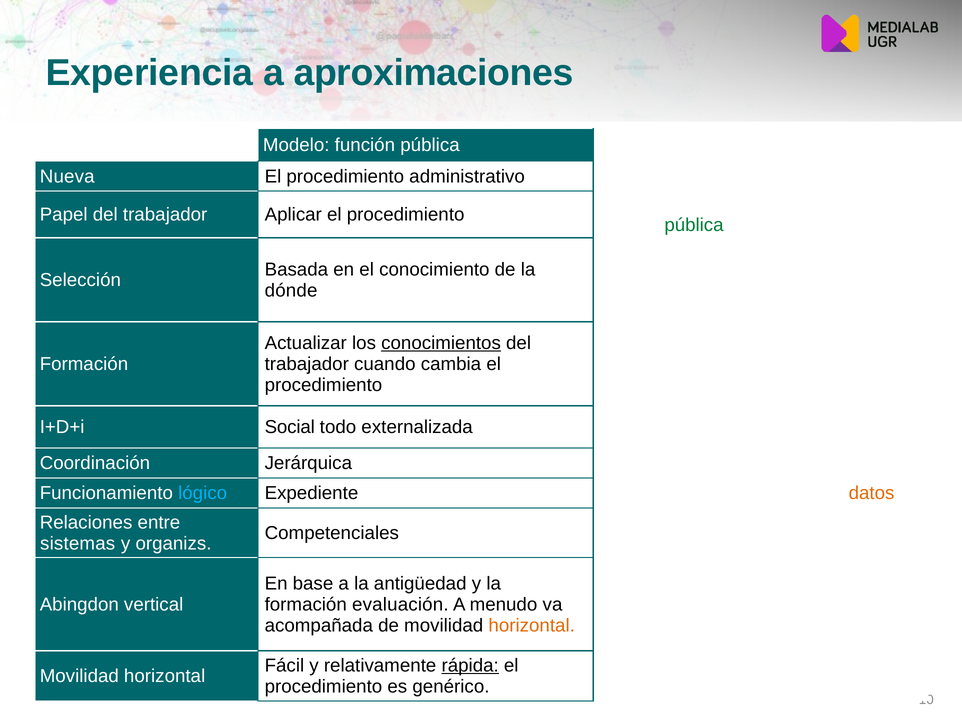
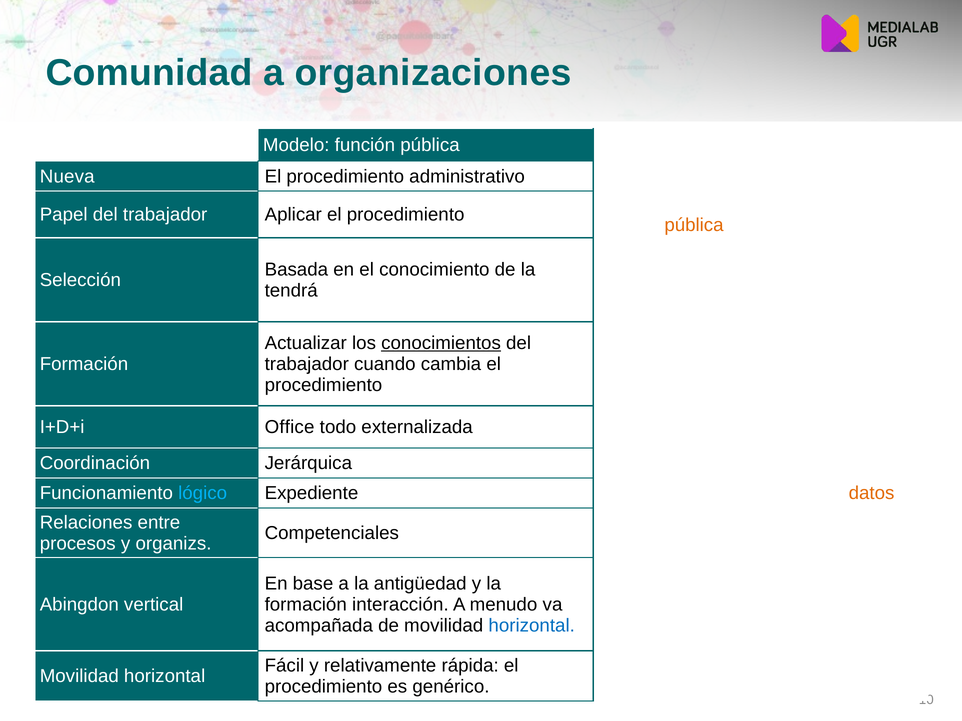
Experiencia: Experiencia -> Comunidad
aproximaciones: aproximaciones -> organizaciones
pública at (694, 225) colour: green -> orange
dónde at (291, 291): dónde -> tendrá
Social: Social -> Office
sistemas: sistemas -> procesos
evaluación: evaluación -> interacción
horizontal at (532, 626) colour: orange -> blue
rápida underline: present -> none
